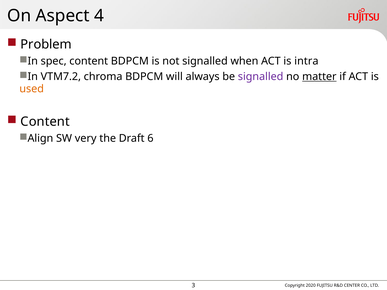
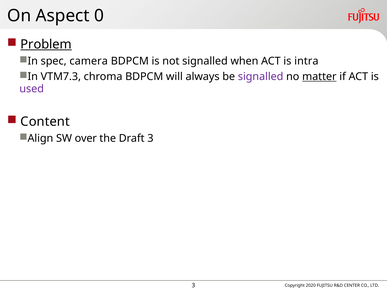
4: 4 -> 0
Problem underline: none -> present
spec content: content -> camera
VTM7.2: VTM7.2 -> VTM7.3
used colour: orange -> purple
very: very -> over
Draft 6: 6 -> 3
